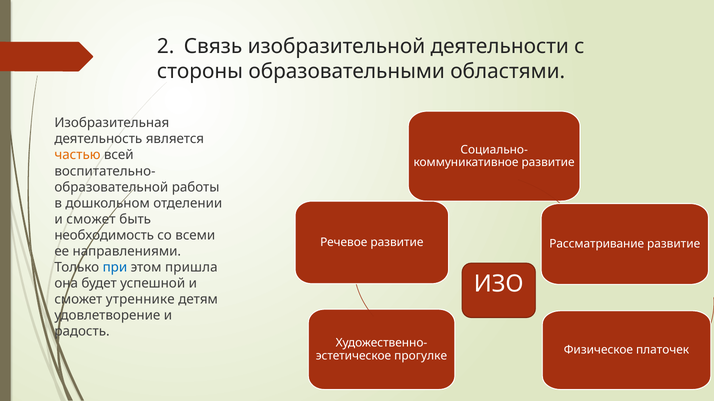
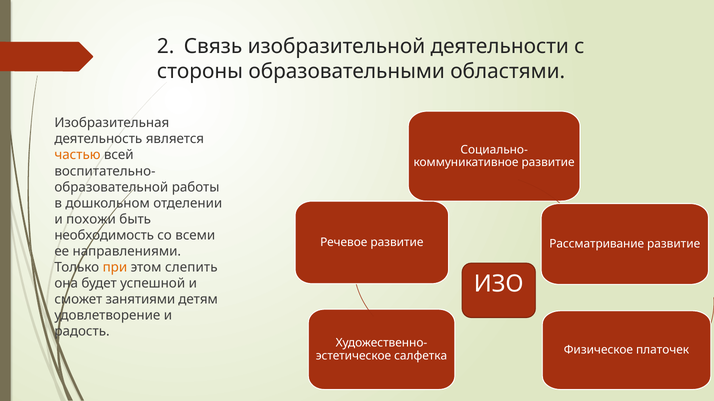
сможет at (91, 220): сможет -> похожи
при colour: blue -> orange
пришла: пришла -> слепить
утреннике: утреннике -> занятиями
прогулке: прогулке -> салфетка
